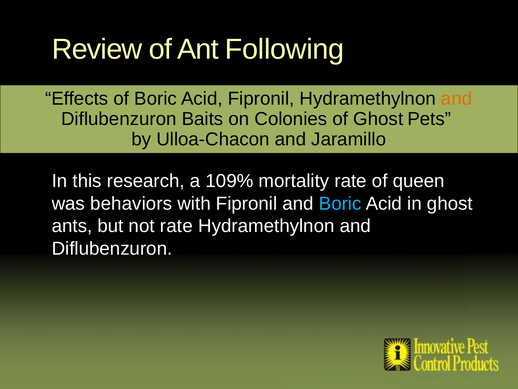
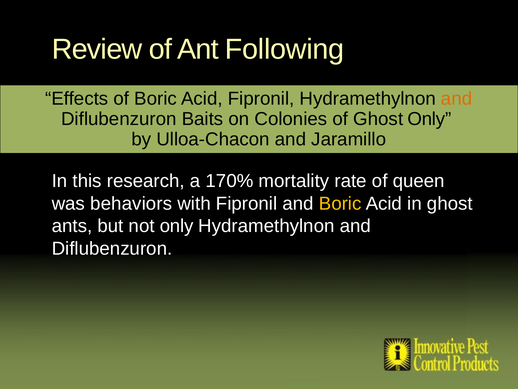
Ghost Pets: Pets -> Only
109%: 109% -> 170%
Boric at (340, 203) colour: light blue -> yellow
not rate: rate -> only
